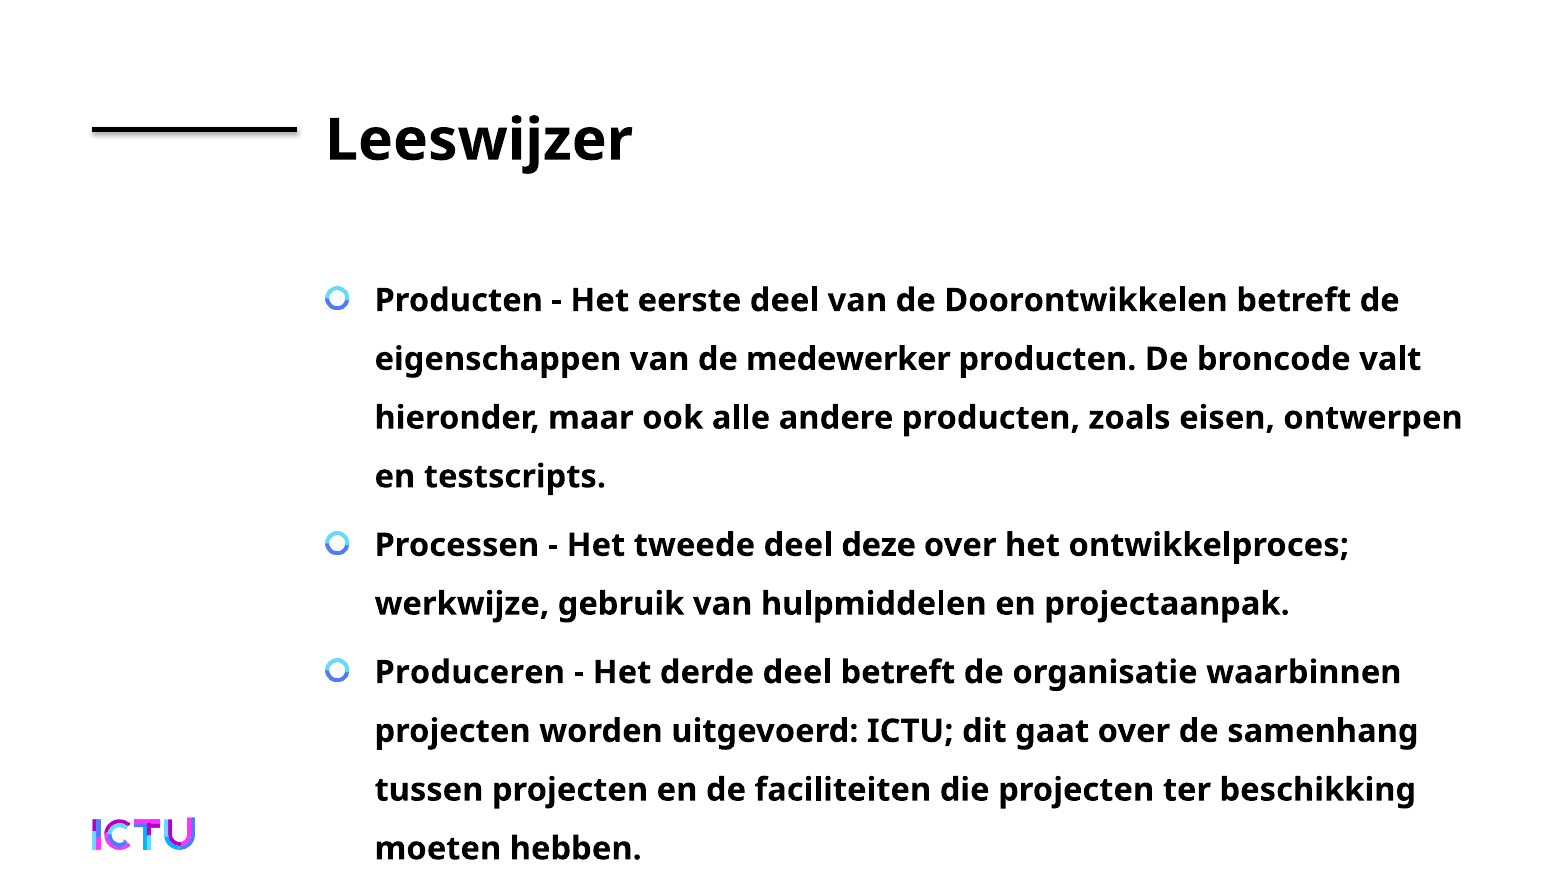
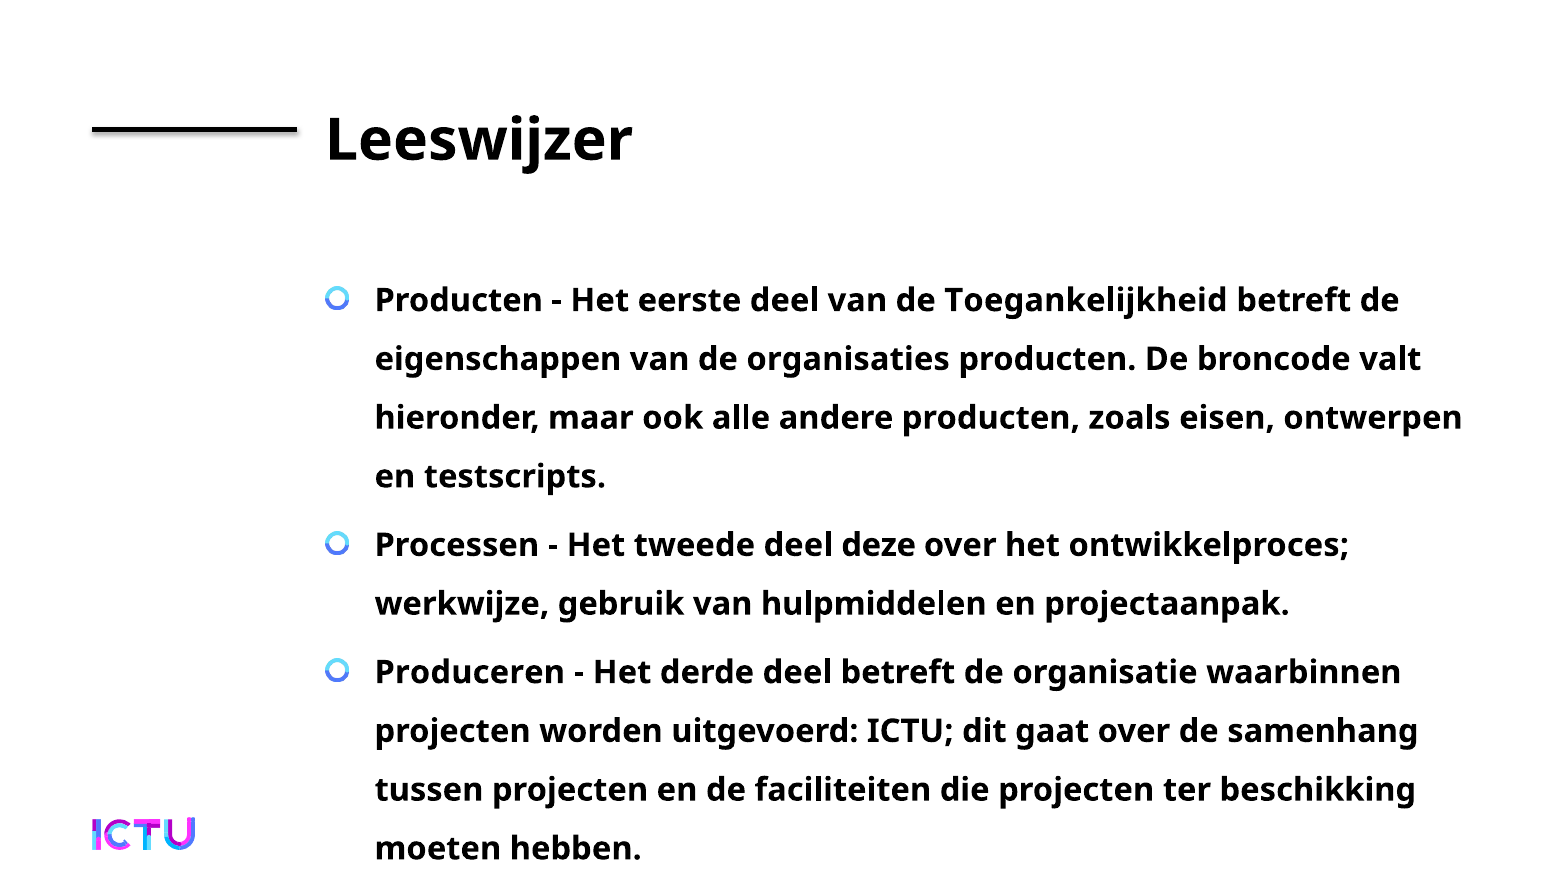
Doorontwikkelen: Doorontwikkelen -> Toegankelijkheid
medewerker: medewerker -> organisaties
